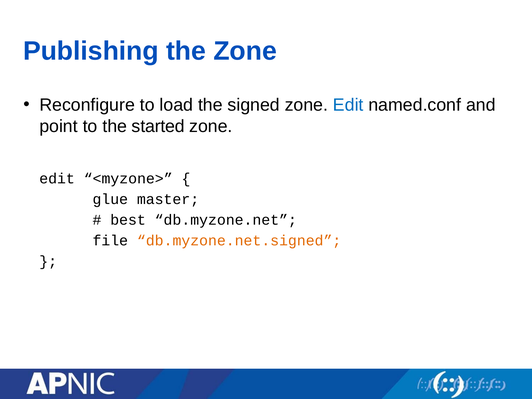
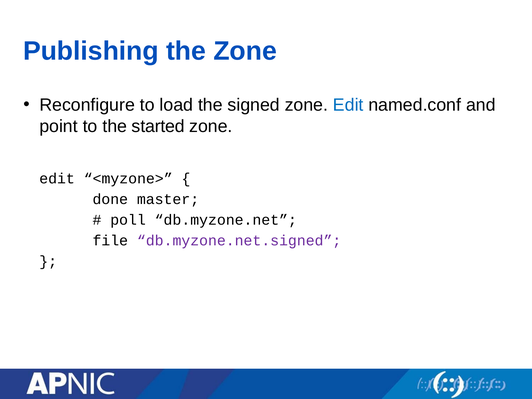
glue: glue -> done
best: best -> poll
db.myzone.net.signed colour: orange -> purple
